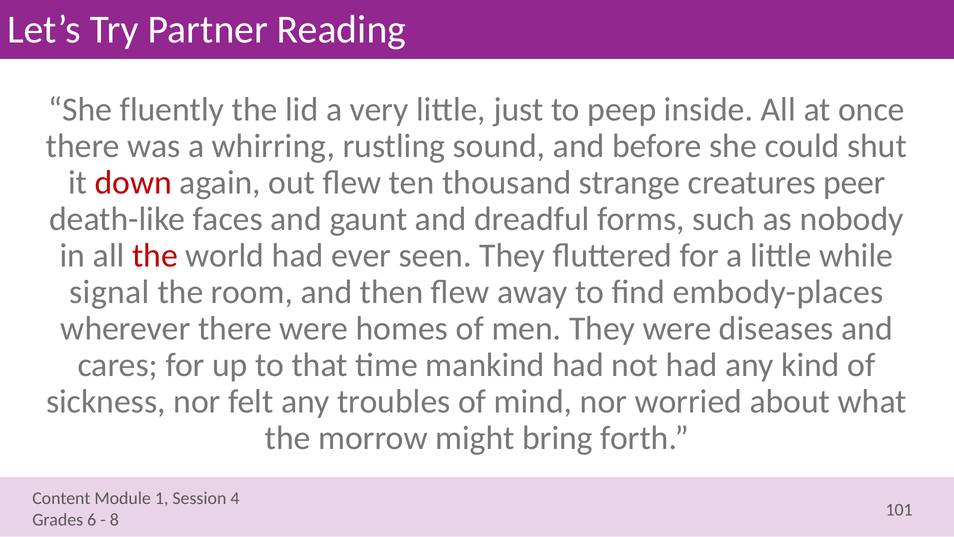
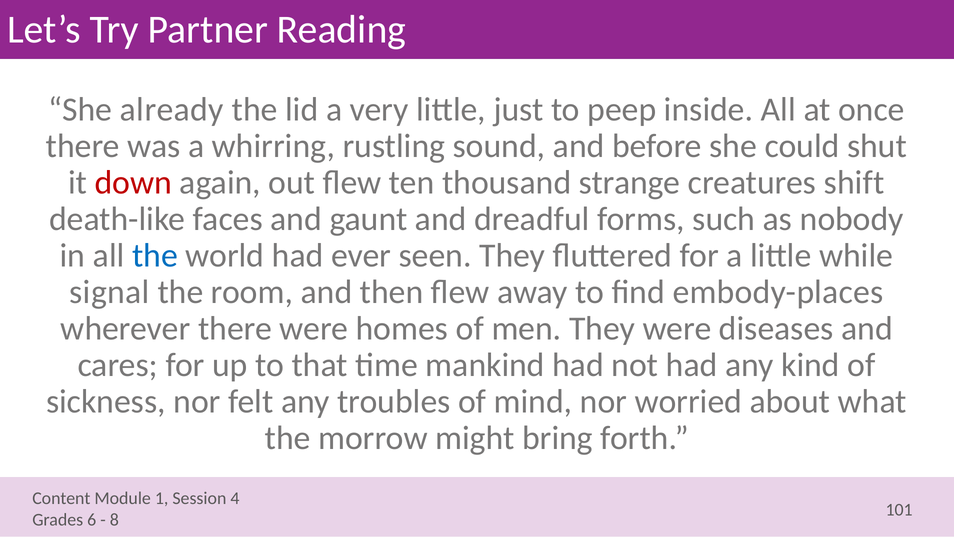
fluently: fluently -> already
peer: peer -> shift
the at (155, 255) colour: red -> blue
